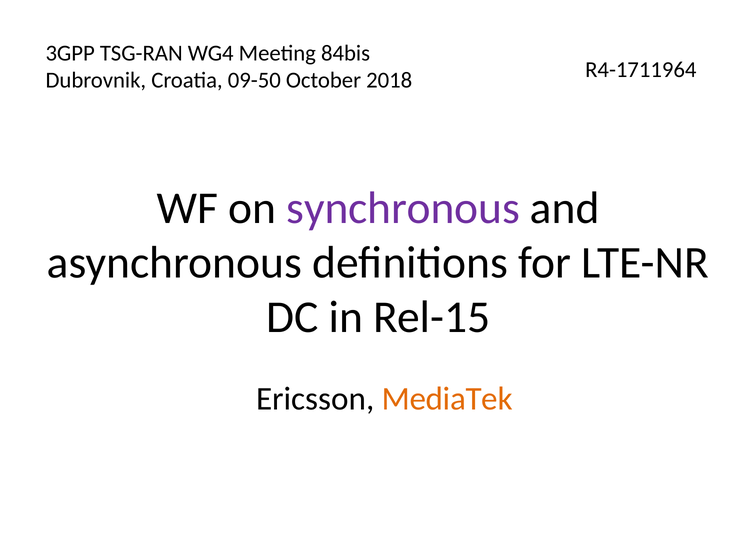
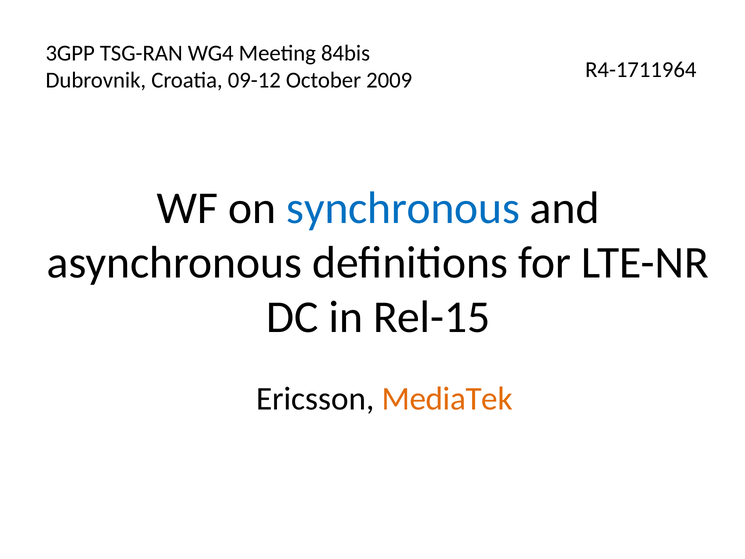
09-50: 09-50 -> 09-12
2018: 2018 -> 2009
synchronous colour: purple -> blue
